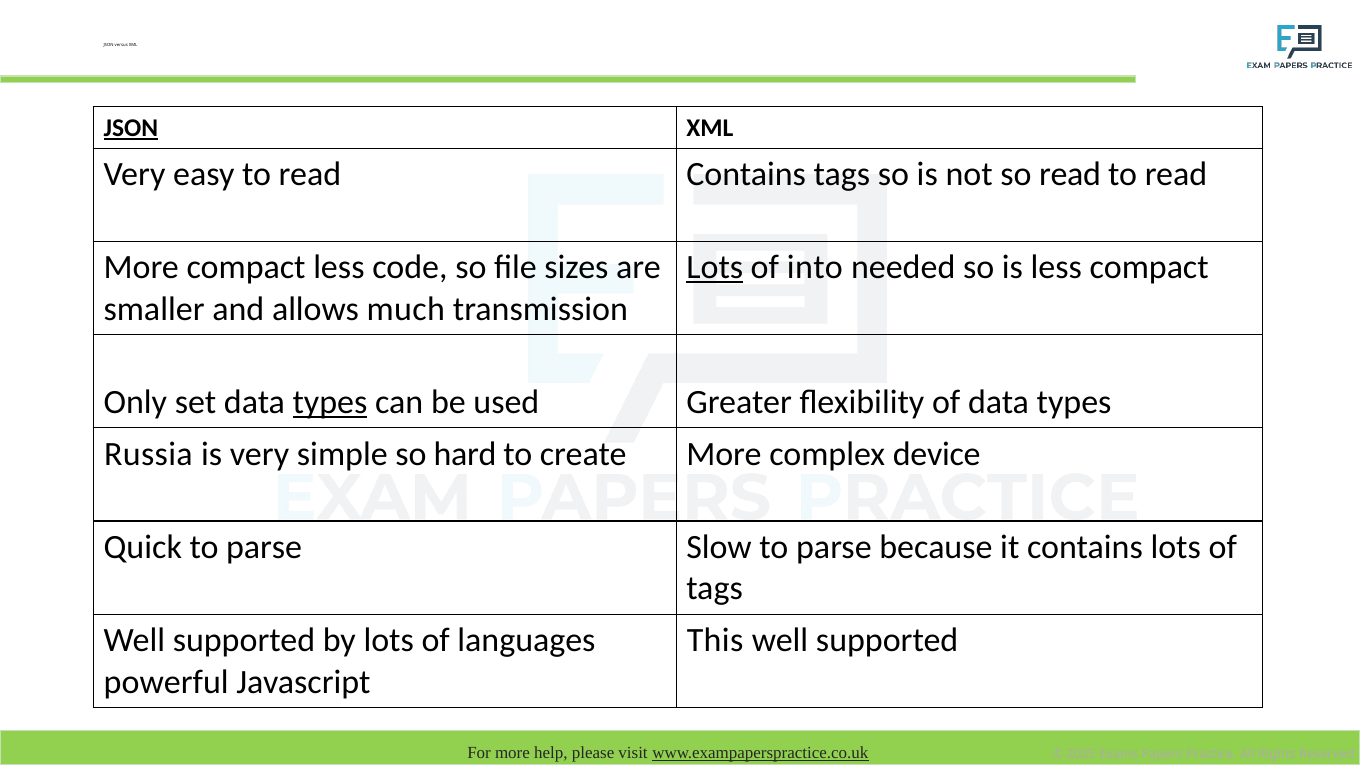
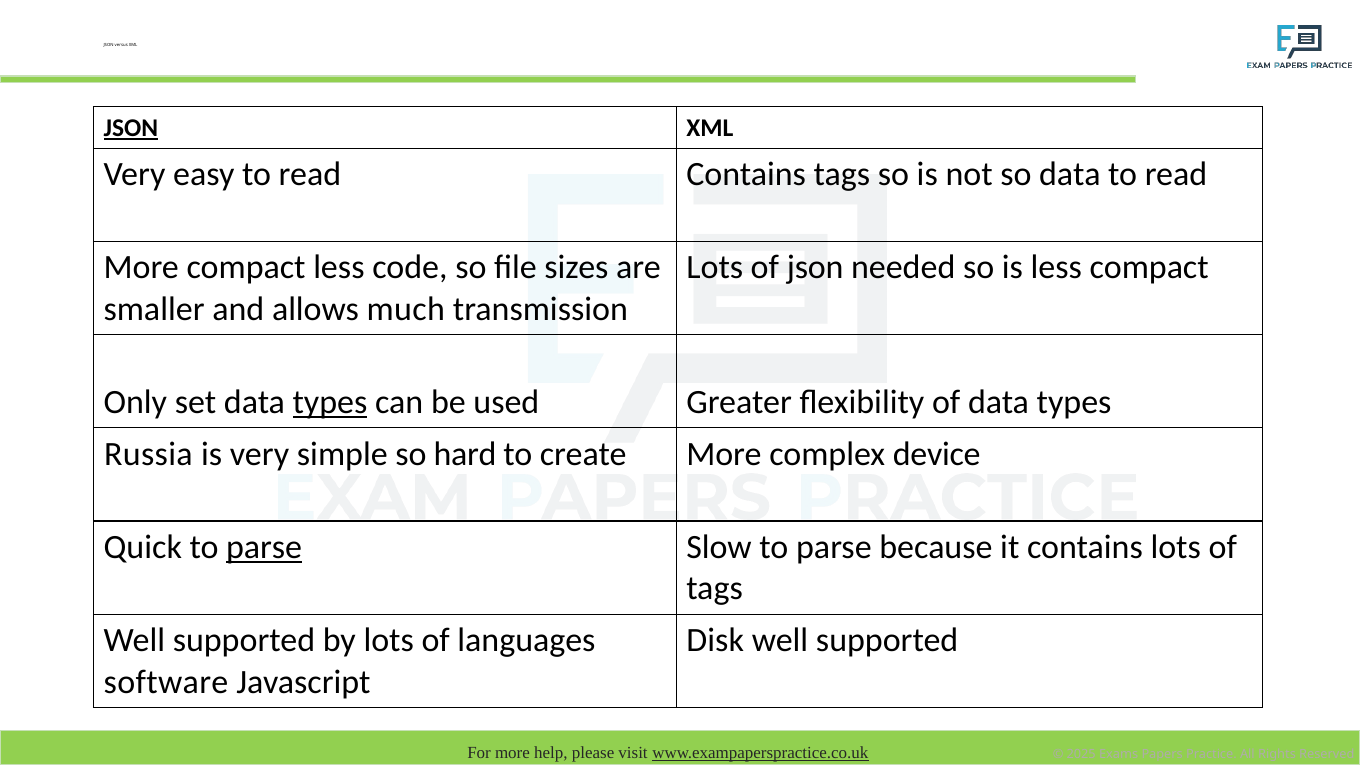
so read: read -> data
Lots at (715, 268) underline: present -> none
of into: into -> json
parse at (264, 547) underline: none -> present
This: This -> Disk
powerful: powerful -> software
